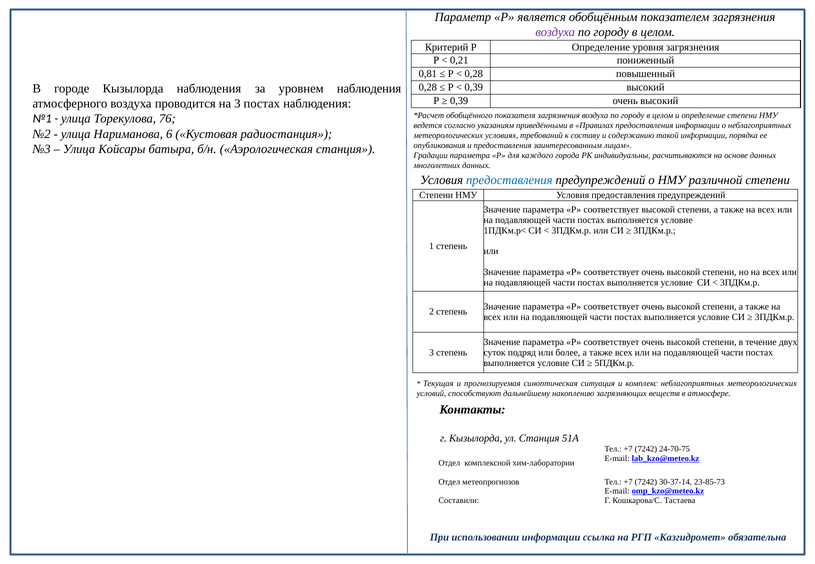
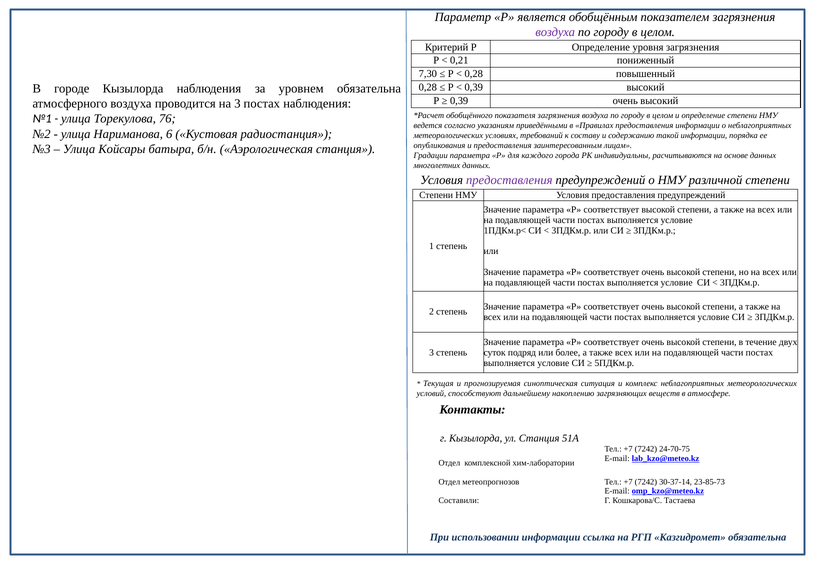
0,81: 0,81 -> 7,30
уровнем наблюдения: наблюдения -> обязательна
предоставления at (509, 180) colour: blue -> purple
